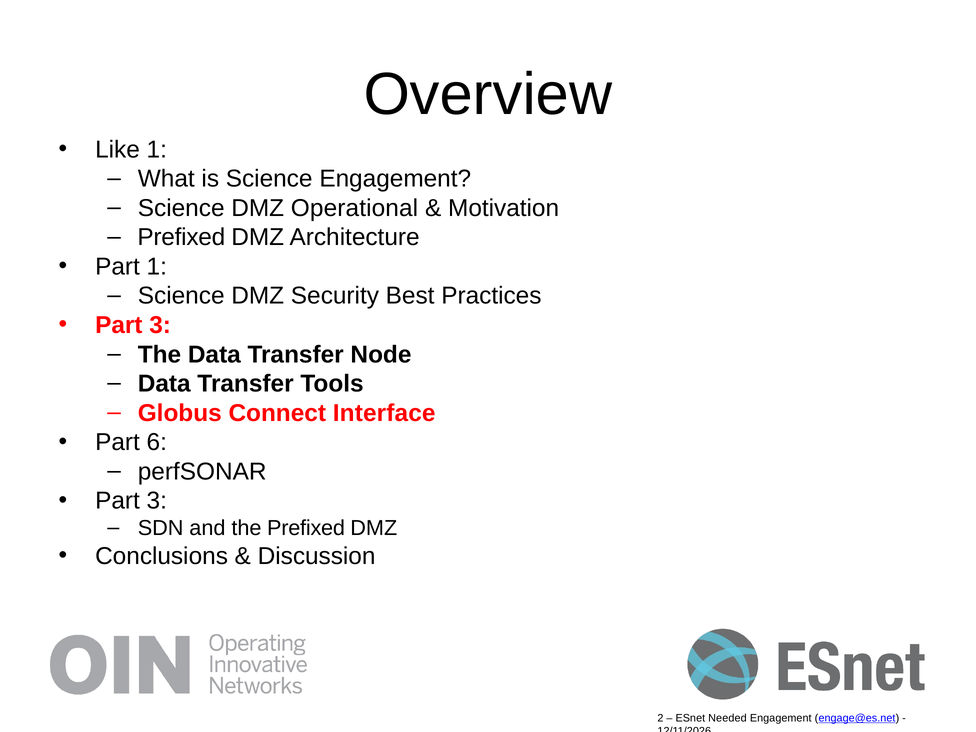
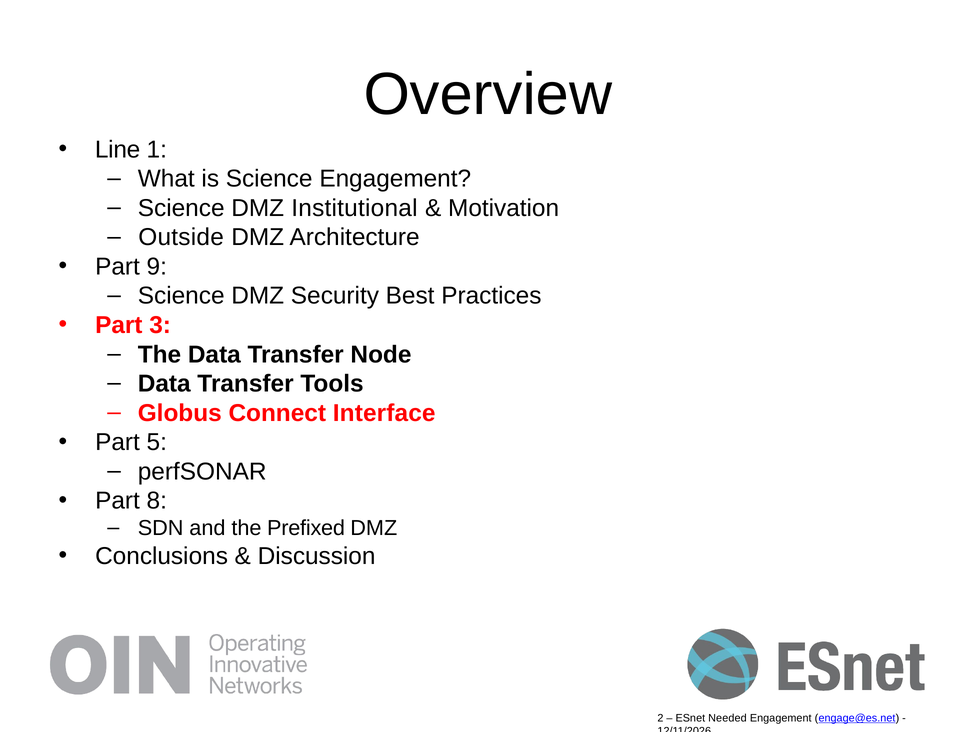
Like: Like -> Line
Operational: Operational -> Institutional
Prefixed at (181, 237): Prefixed -> Outside
Part 1: 1 -> 9
6: 6 -> 5
3 at (157, 501): 3 -> 8
